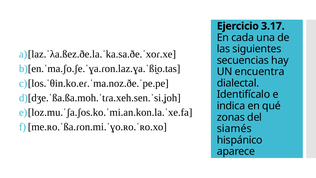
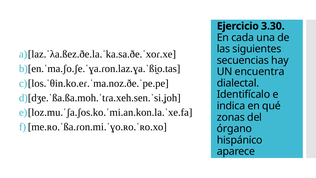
3.17: 3.17 -> 3.30
siamés: siamés -> órgano
